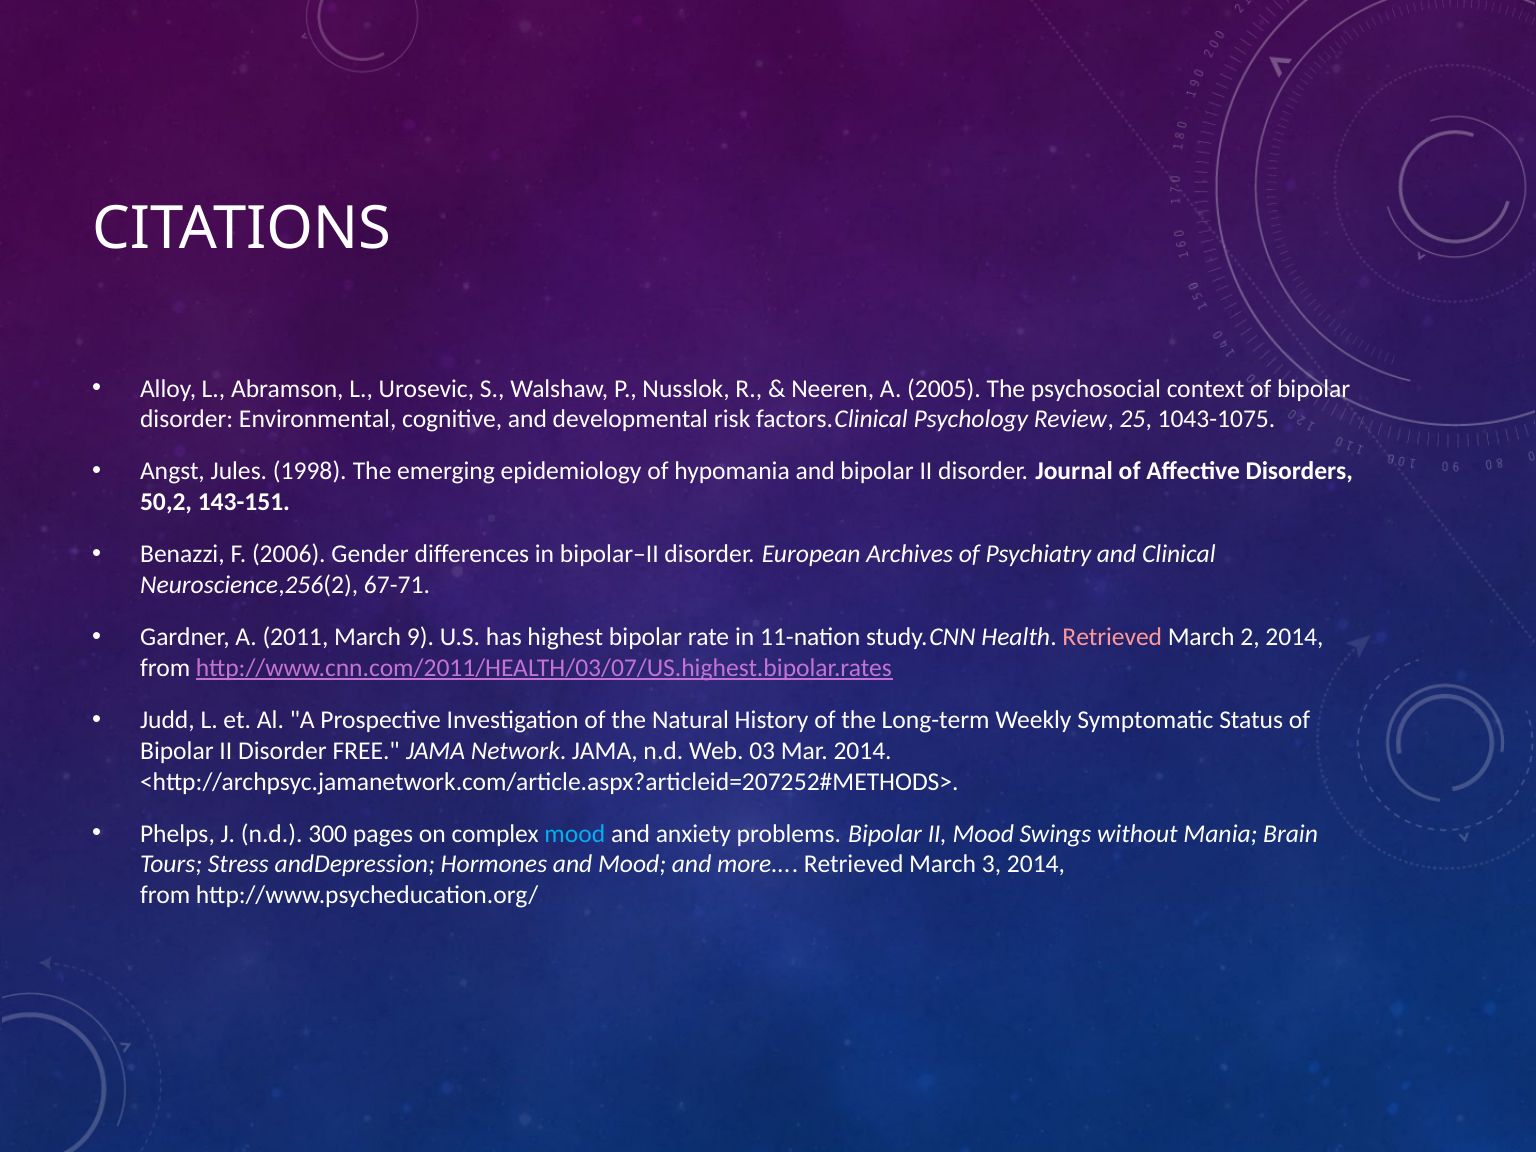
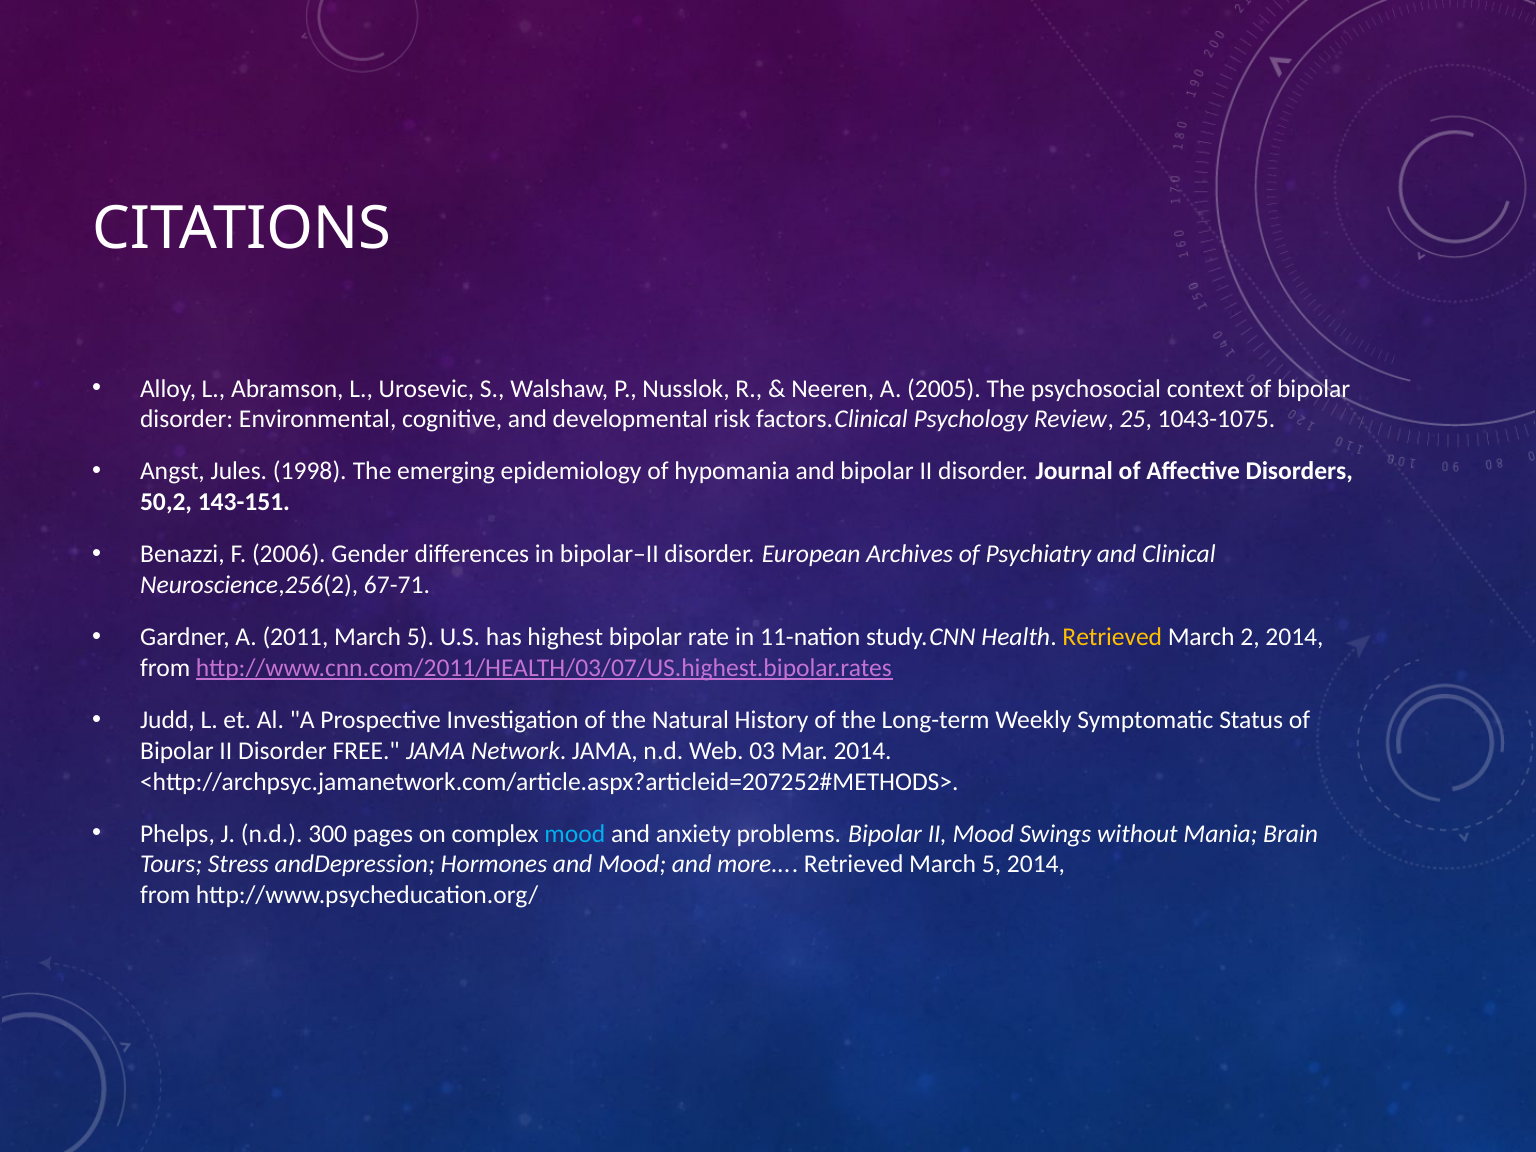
2011 March 9: 9 -> 5
Retrieved at (1112, 637) colour: pink -> yellow
Retrieved March 3: 3 -> 5
